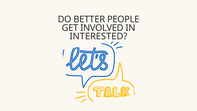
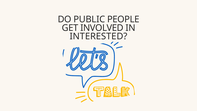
BETTER: BETTER -> PUBLIC
